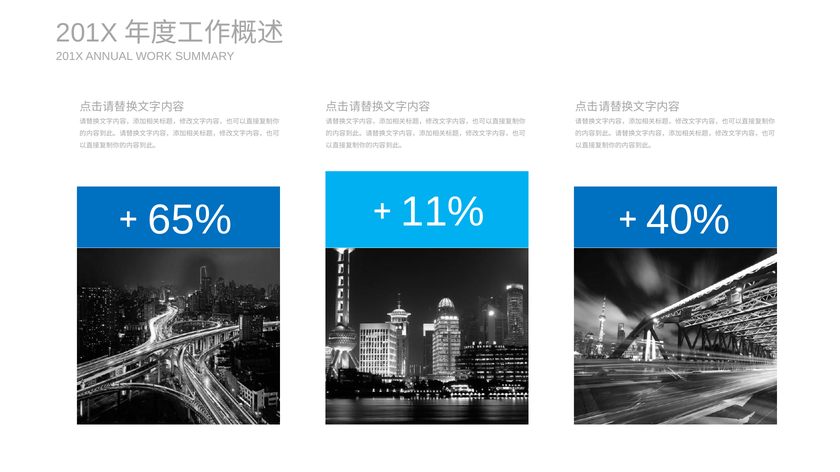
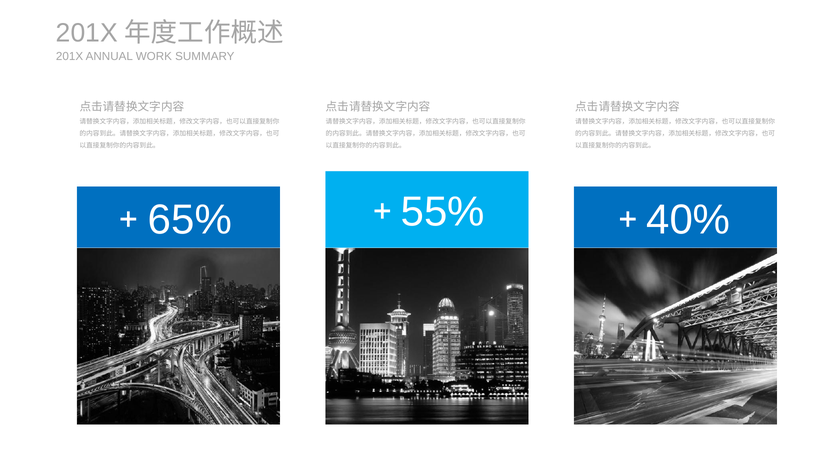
11%: 11% -> 55%
